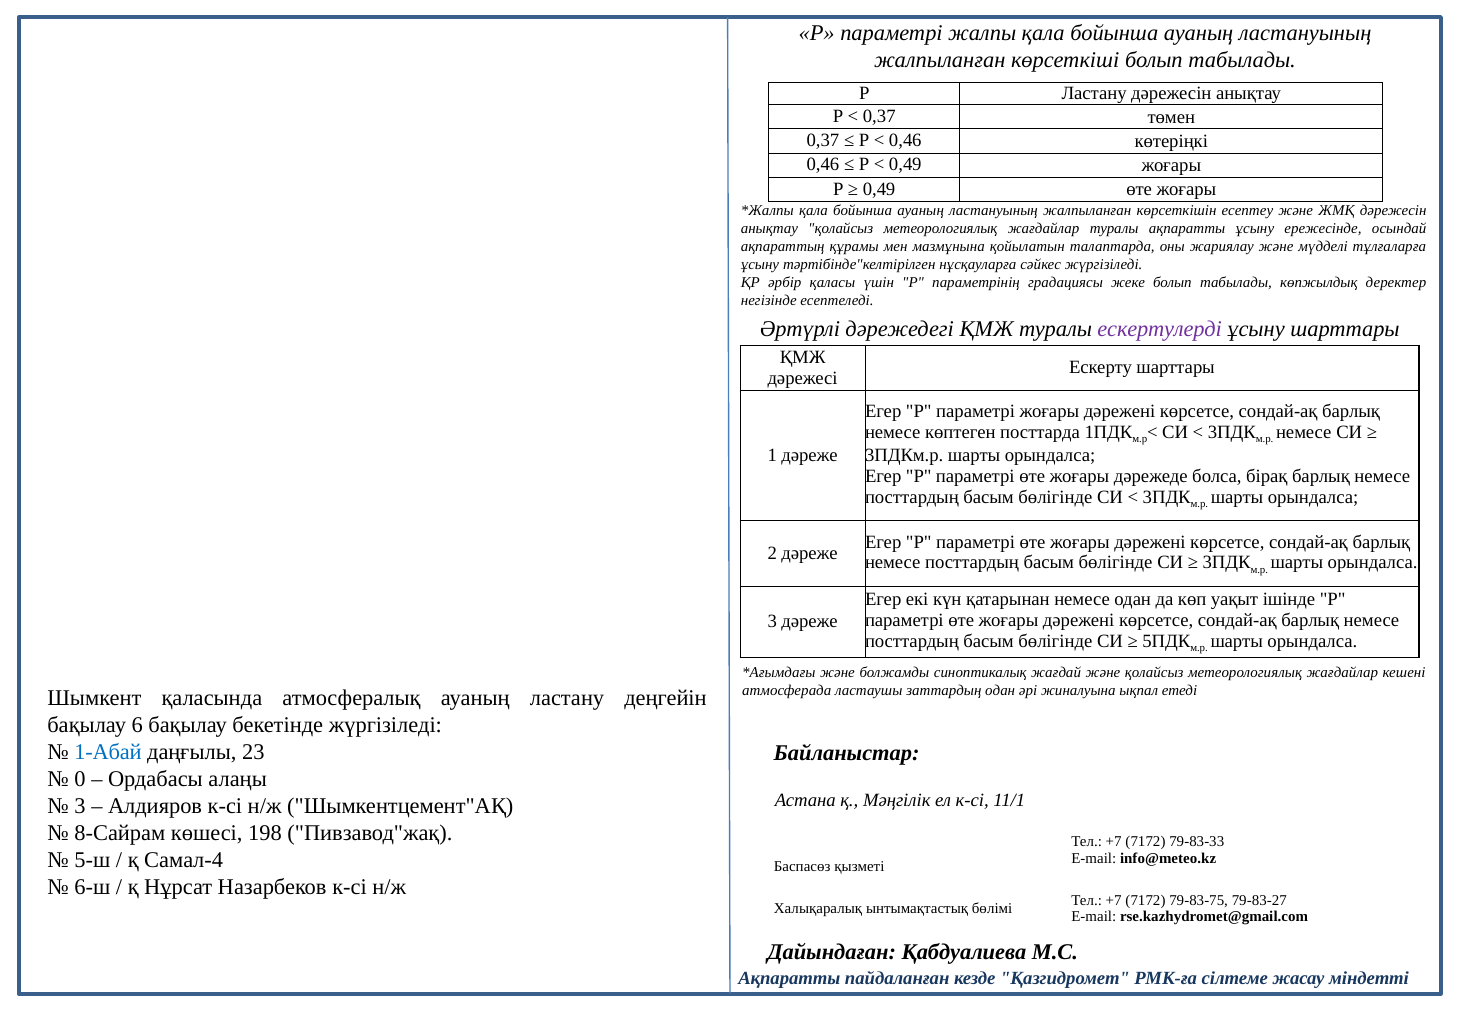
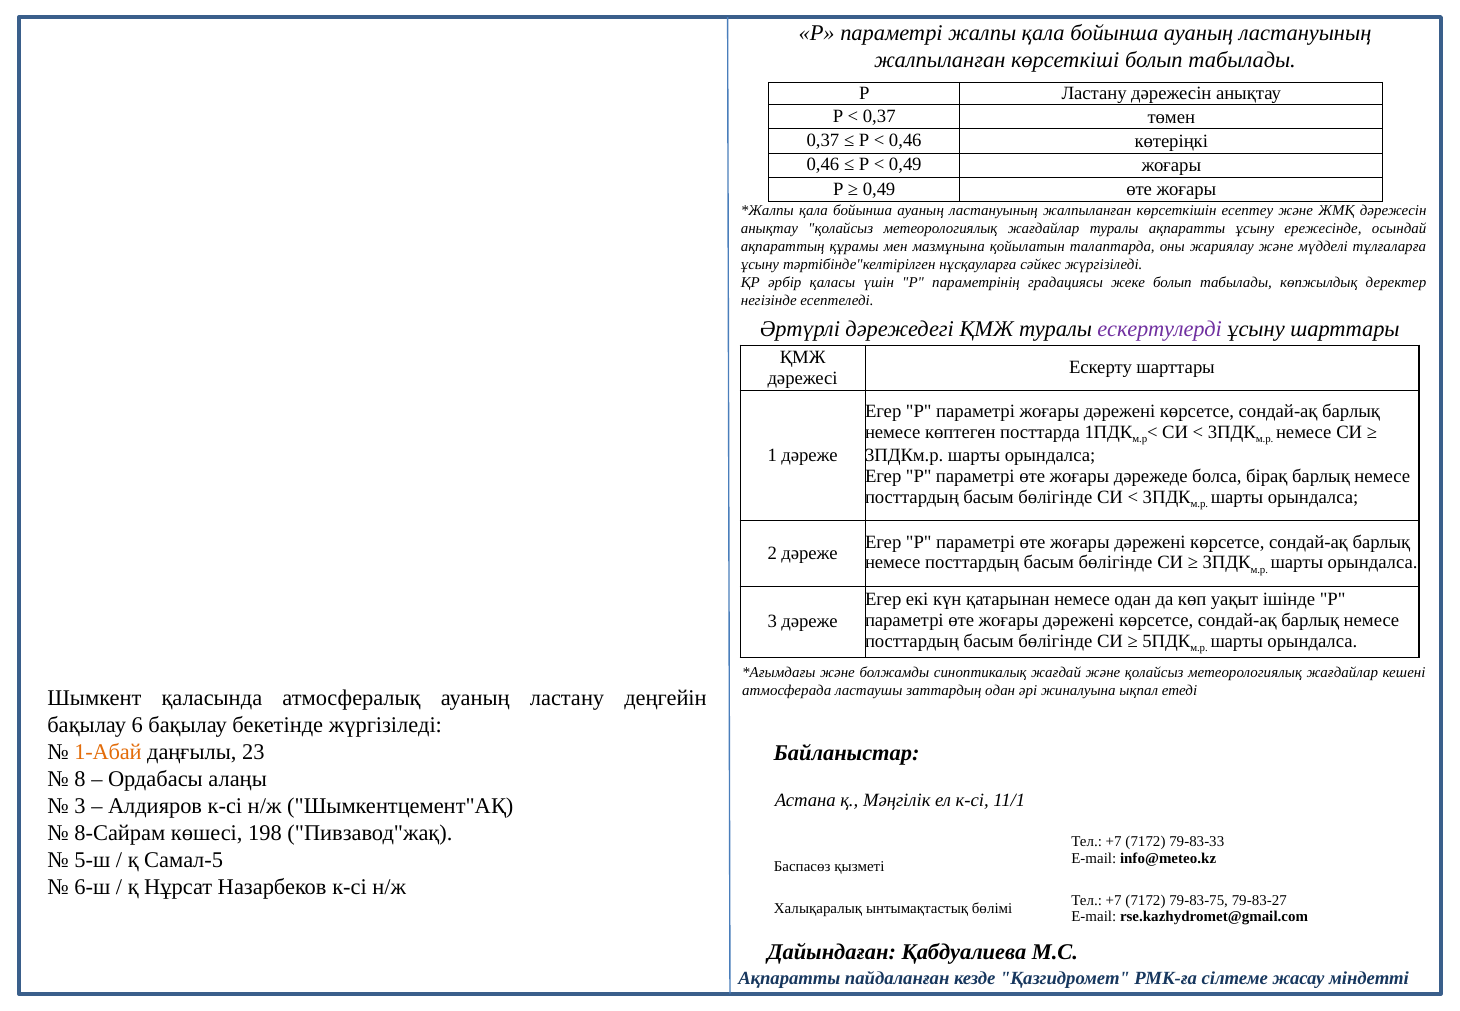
1-Абай colour: blue -> orange
0: 0 -> 8
Самал-4: Самал-4 -> Самал-5
